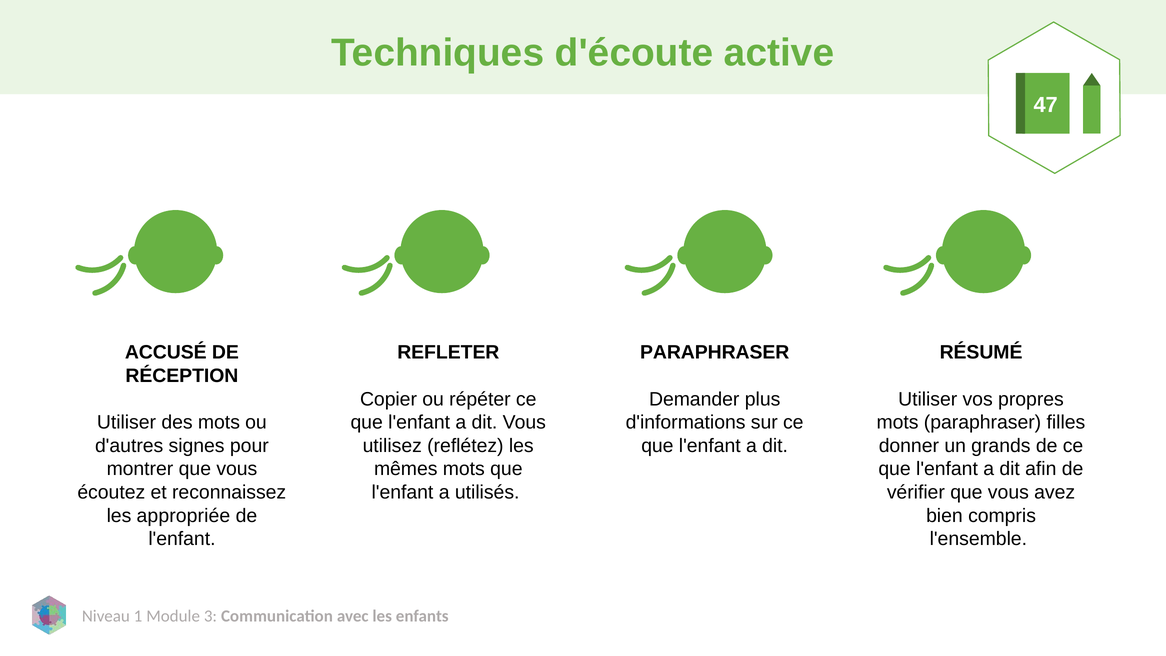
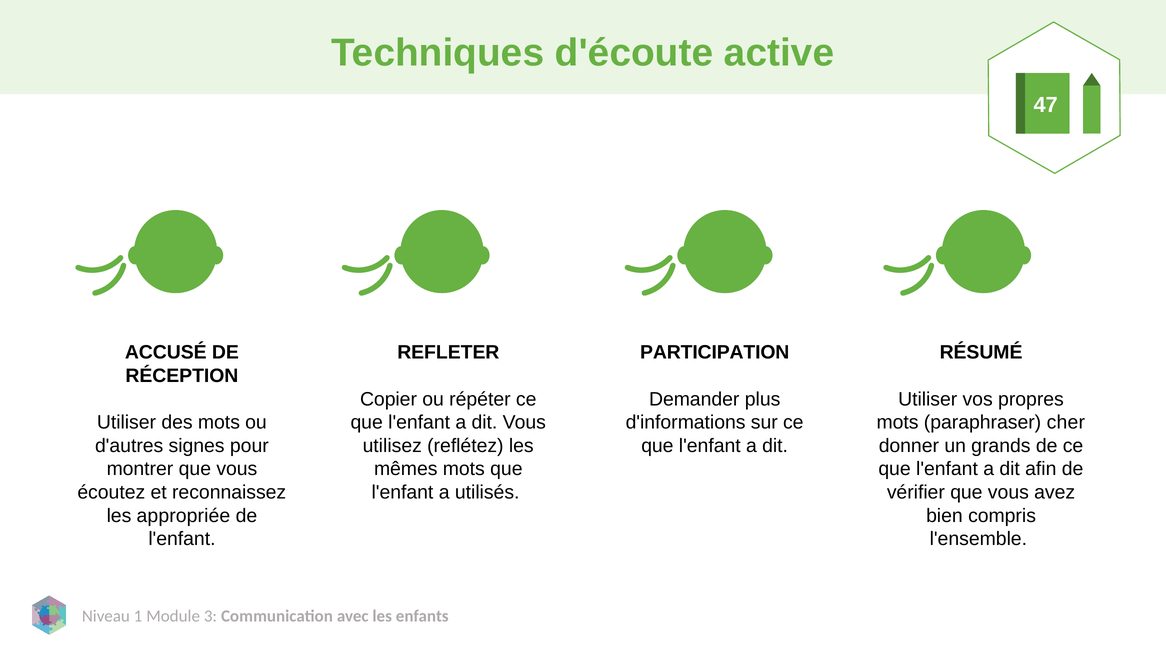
PARAPHRASER at (715, 352): PARAPHRASER -> PARTICIPATION
filles: filles -> cher
